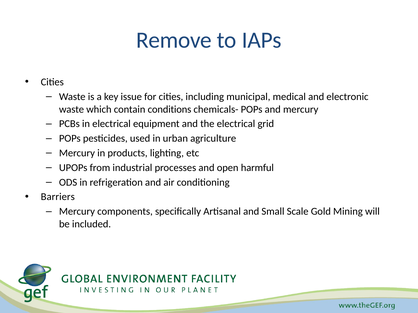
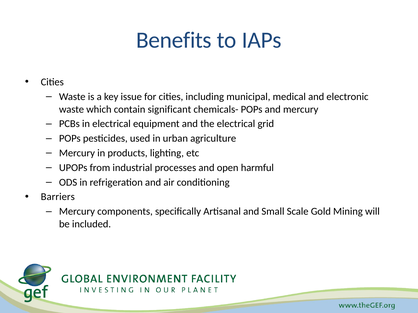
Remove: Remove -> Benefits
conditions: conditions -> significant
